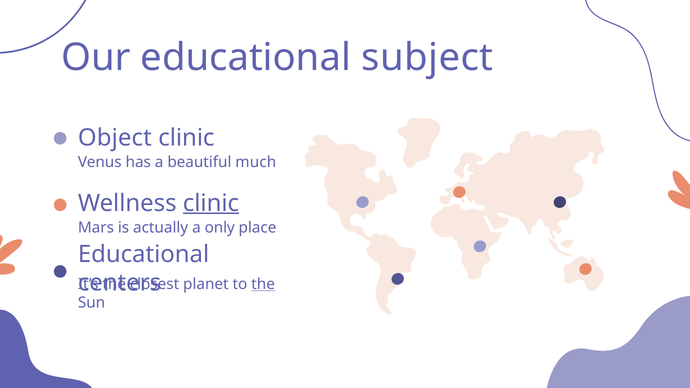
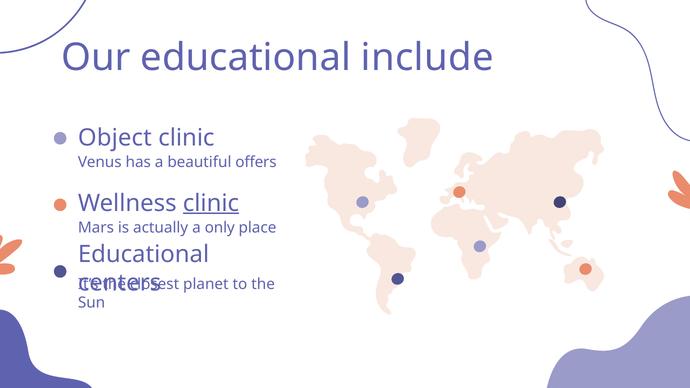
subject: subject -> include
much: much -> offers
the at (263, 284) underline: present -> none
